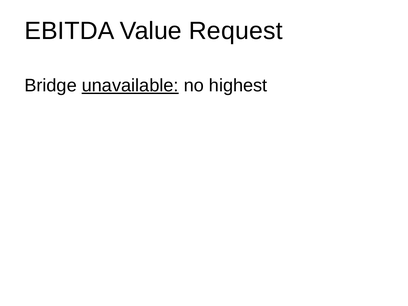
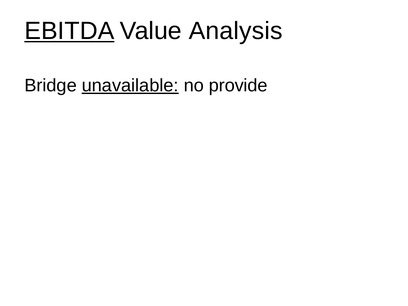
EBITDA underline: none -> present
Request: Request -> Analysis
highest: highest -> provide
